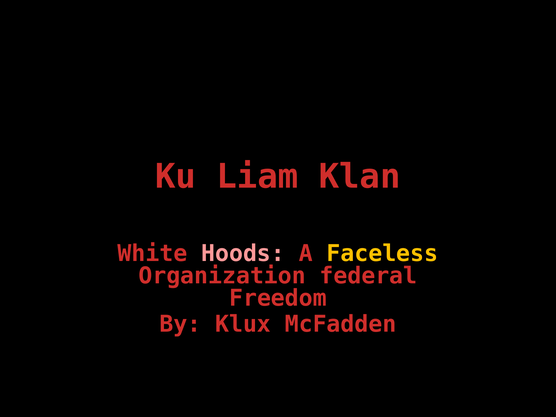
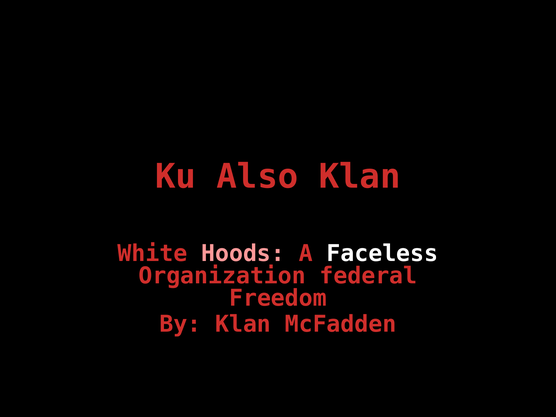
Liam: Liam -> Also
Faceless colour: yellow -> white
By Klux: Klux -> Klan
